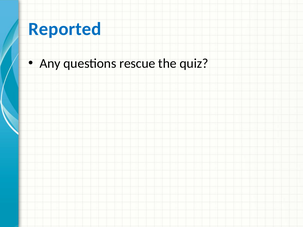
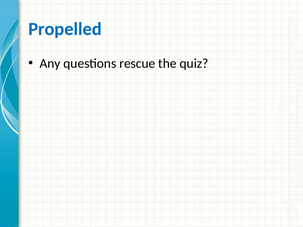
Reported: Reported -> Propelled
